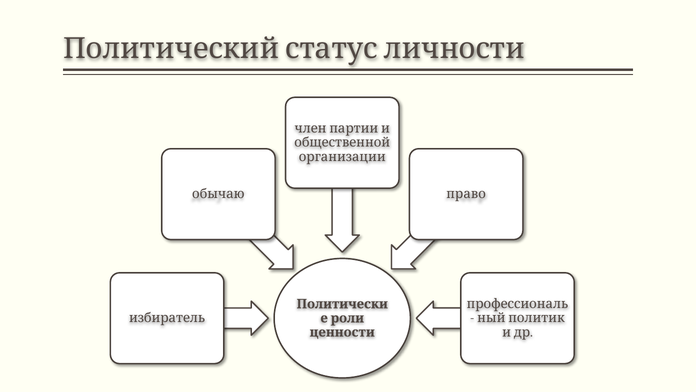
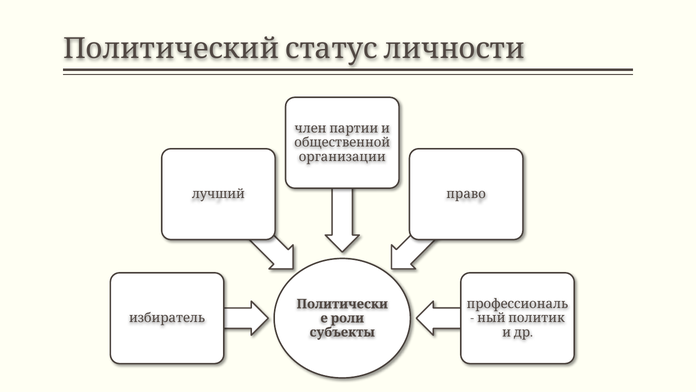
обычаю: обычаю -> лучший
ценности: ценности -> субъекты
